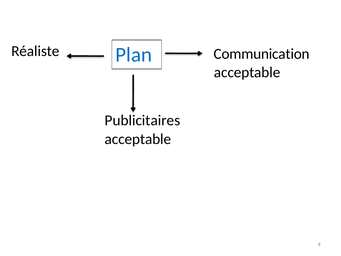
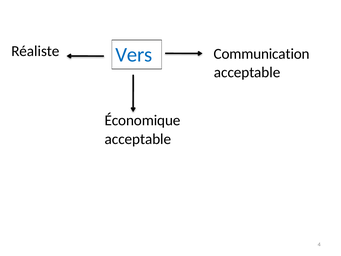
Plan: Plan -> Vers
Publicitaires: Publicitaires -> Économique
